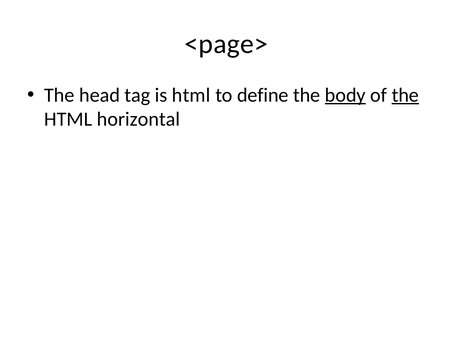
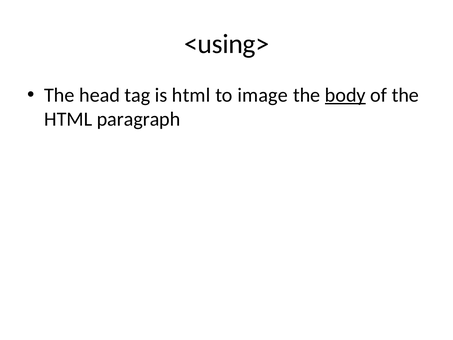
<page>: <page> -> <using>
define: define -> image
the at (405, 95) underline: present -> none
horizontal: horizontal -> paragraph
